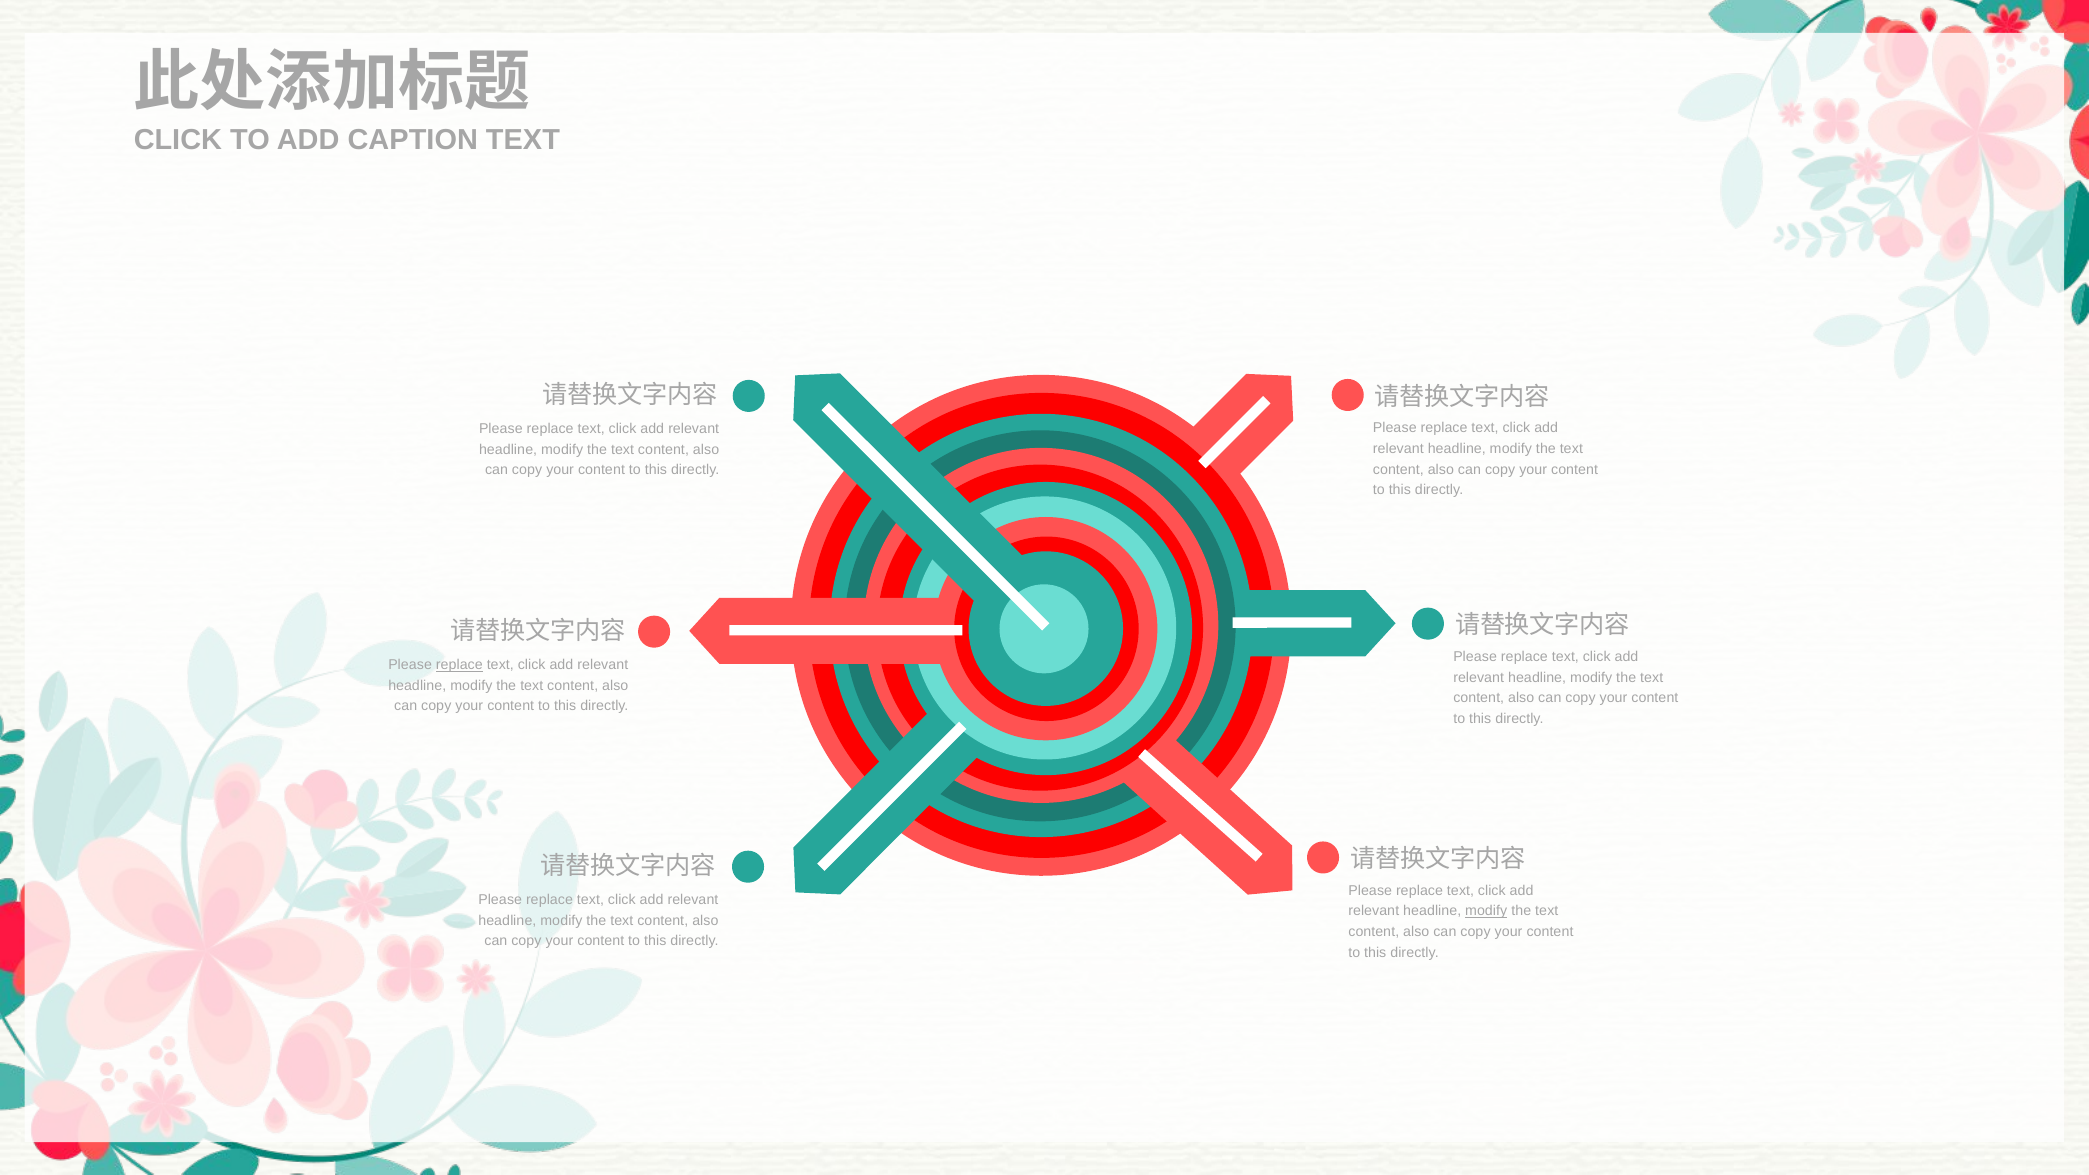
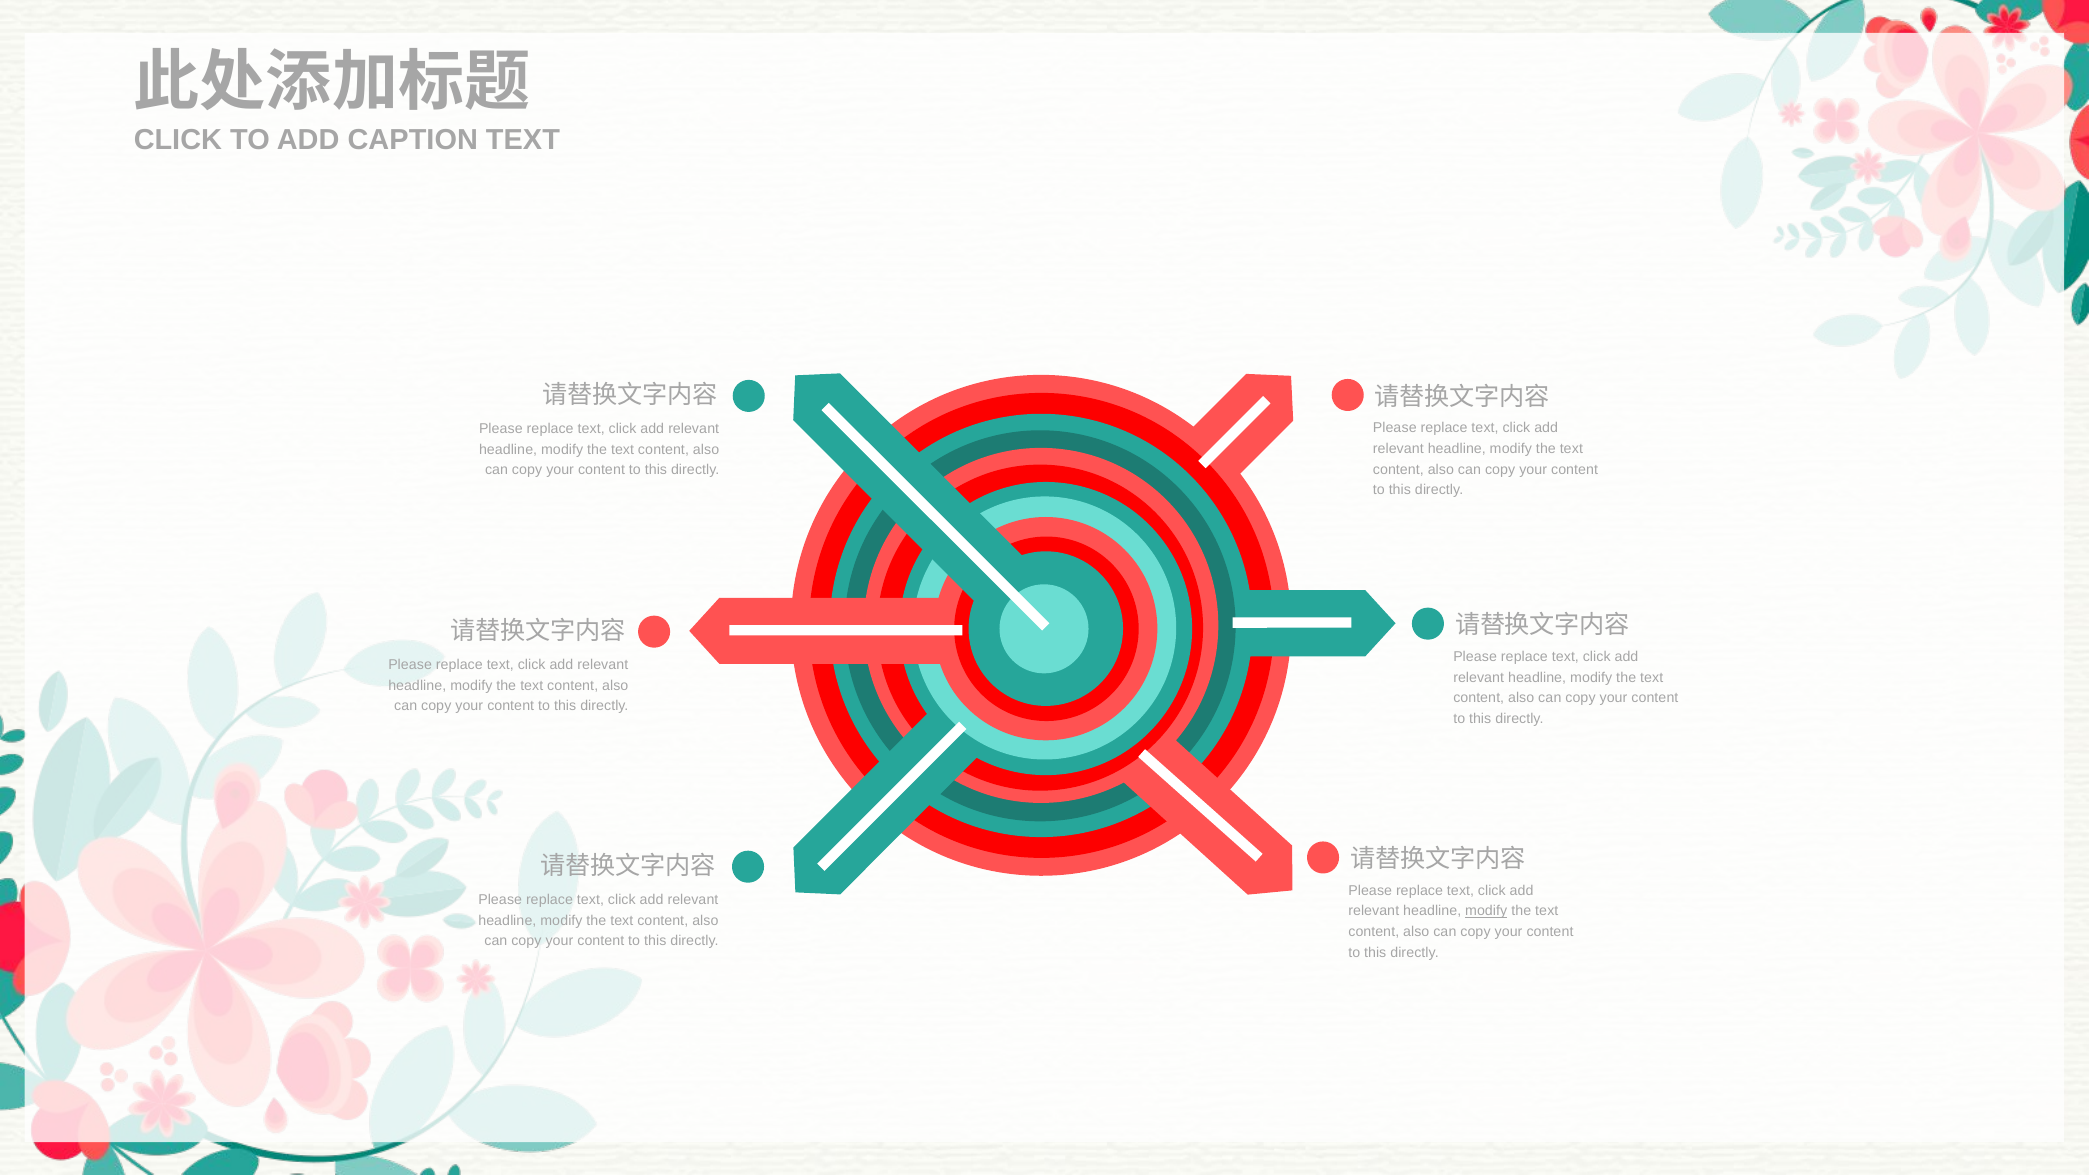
replace at (459, 665) underline: present -> none
